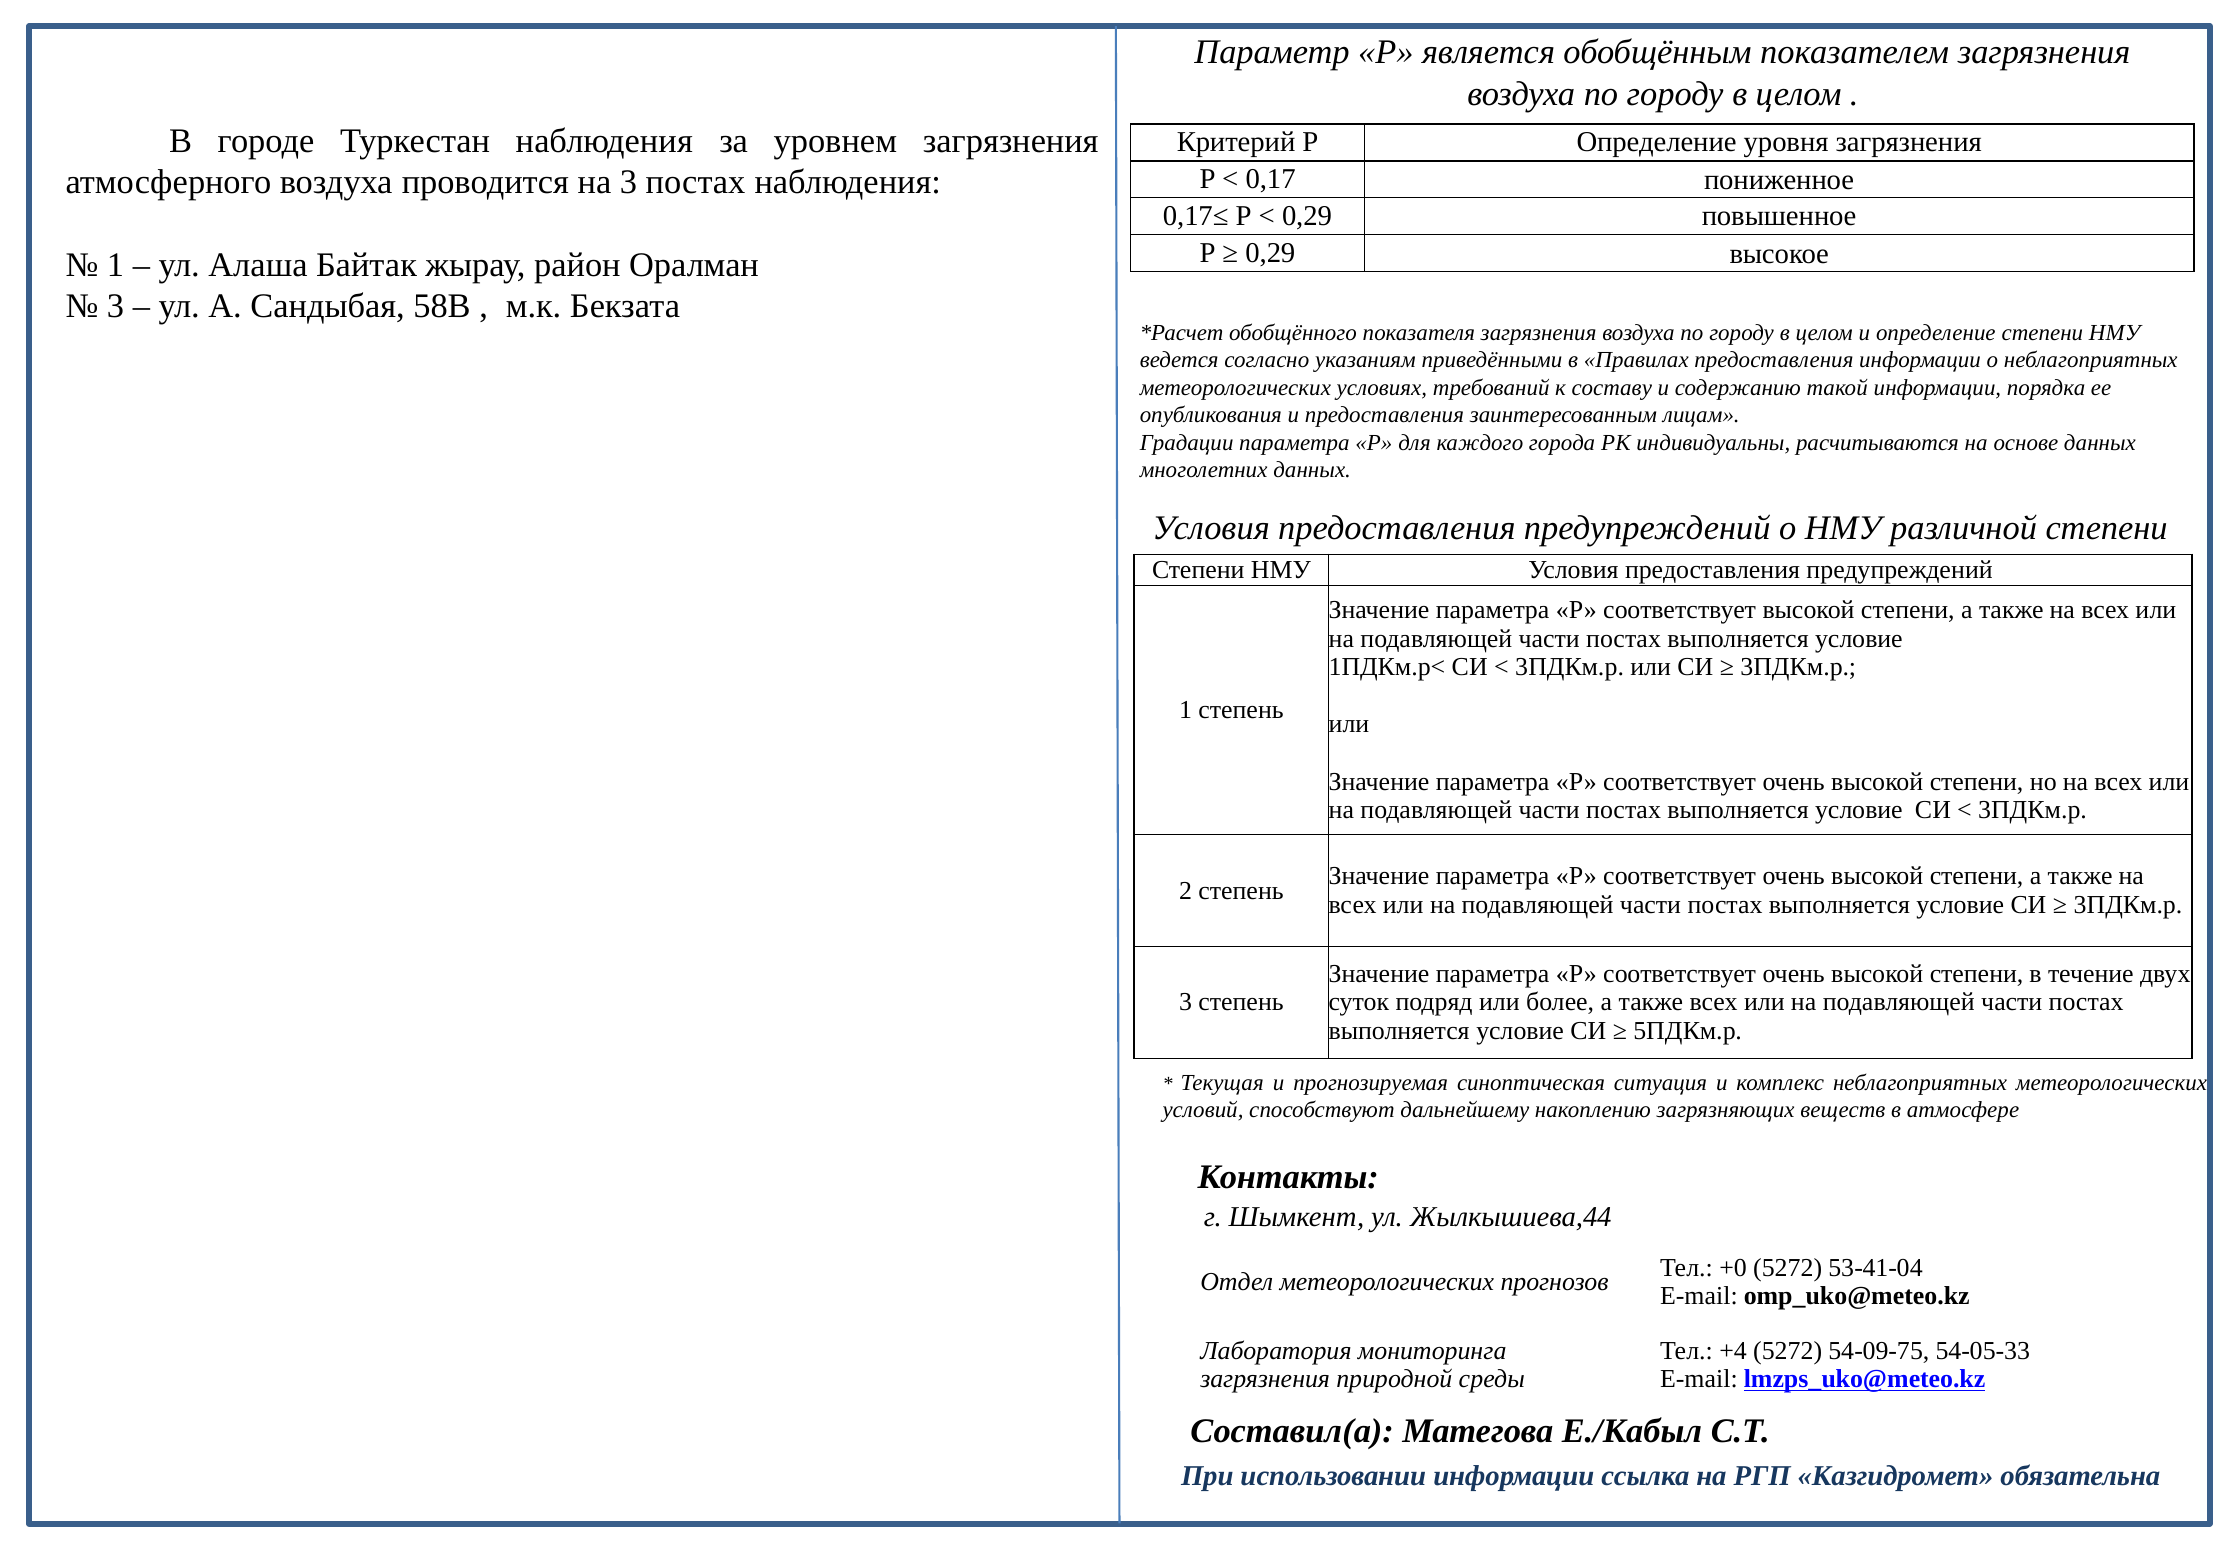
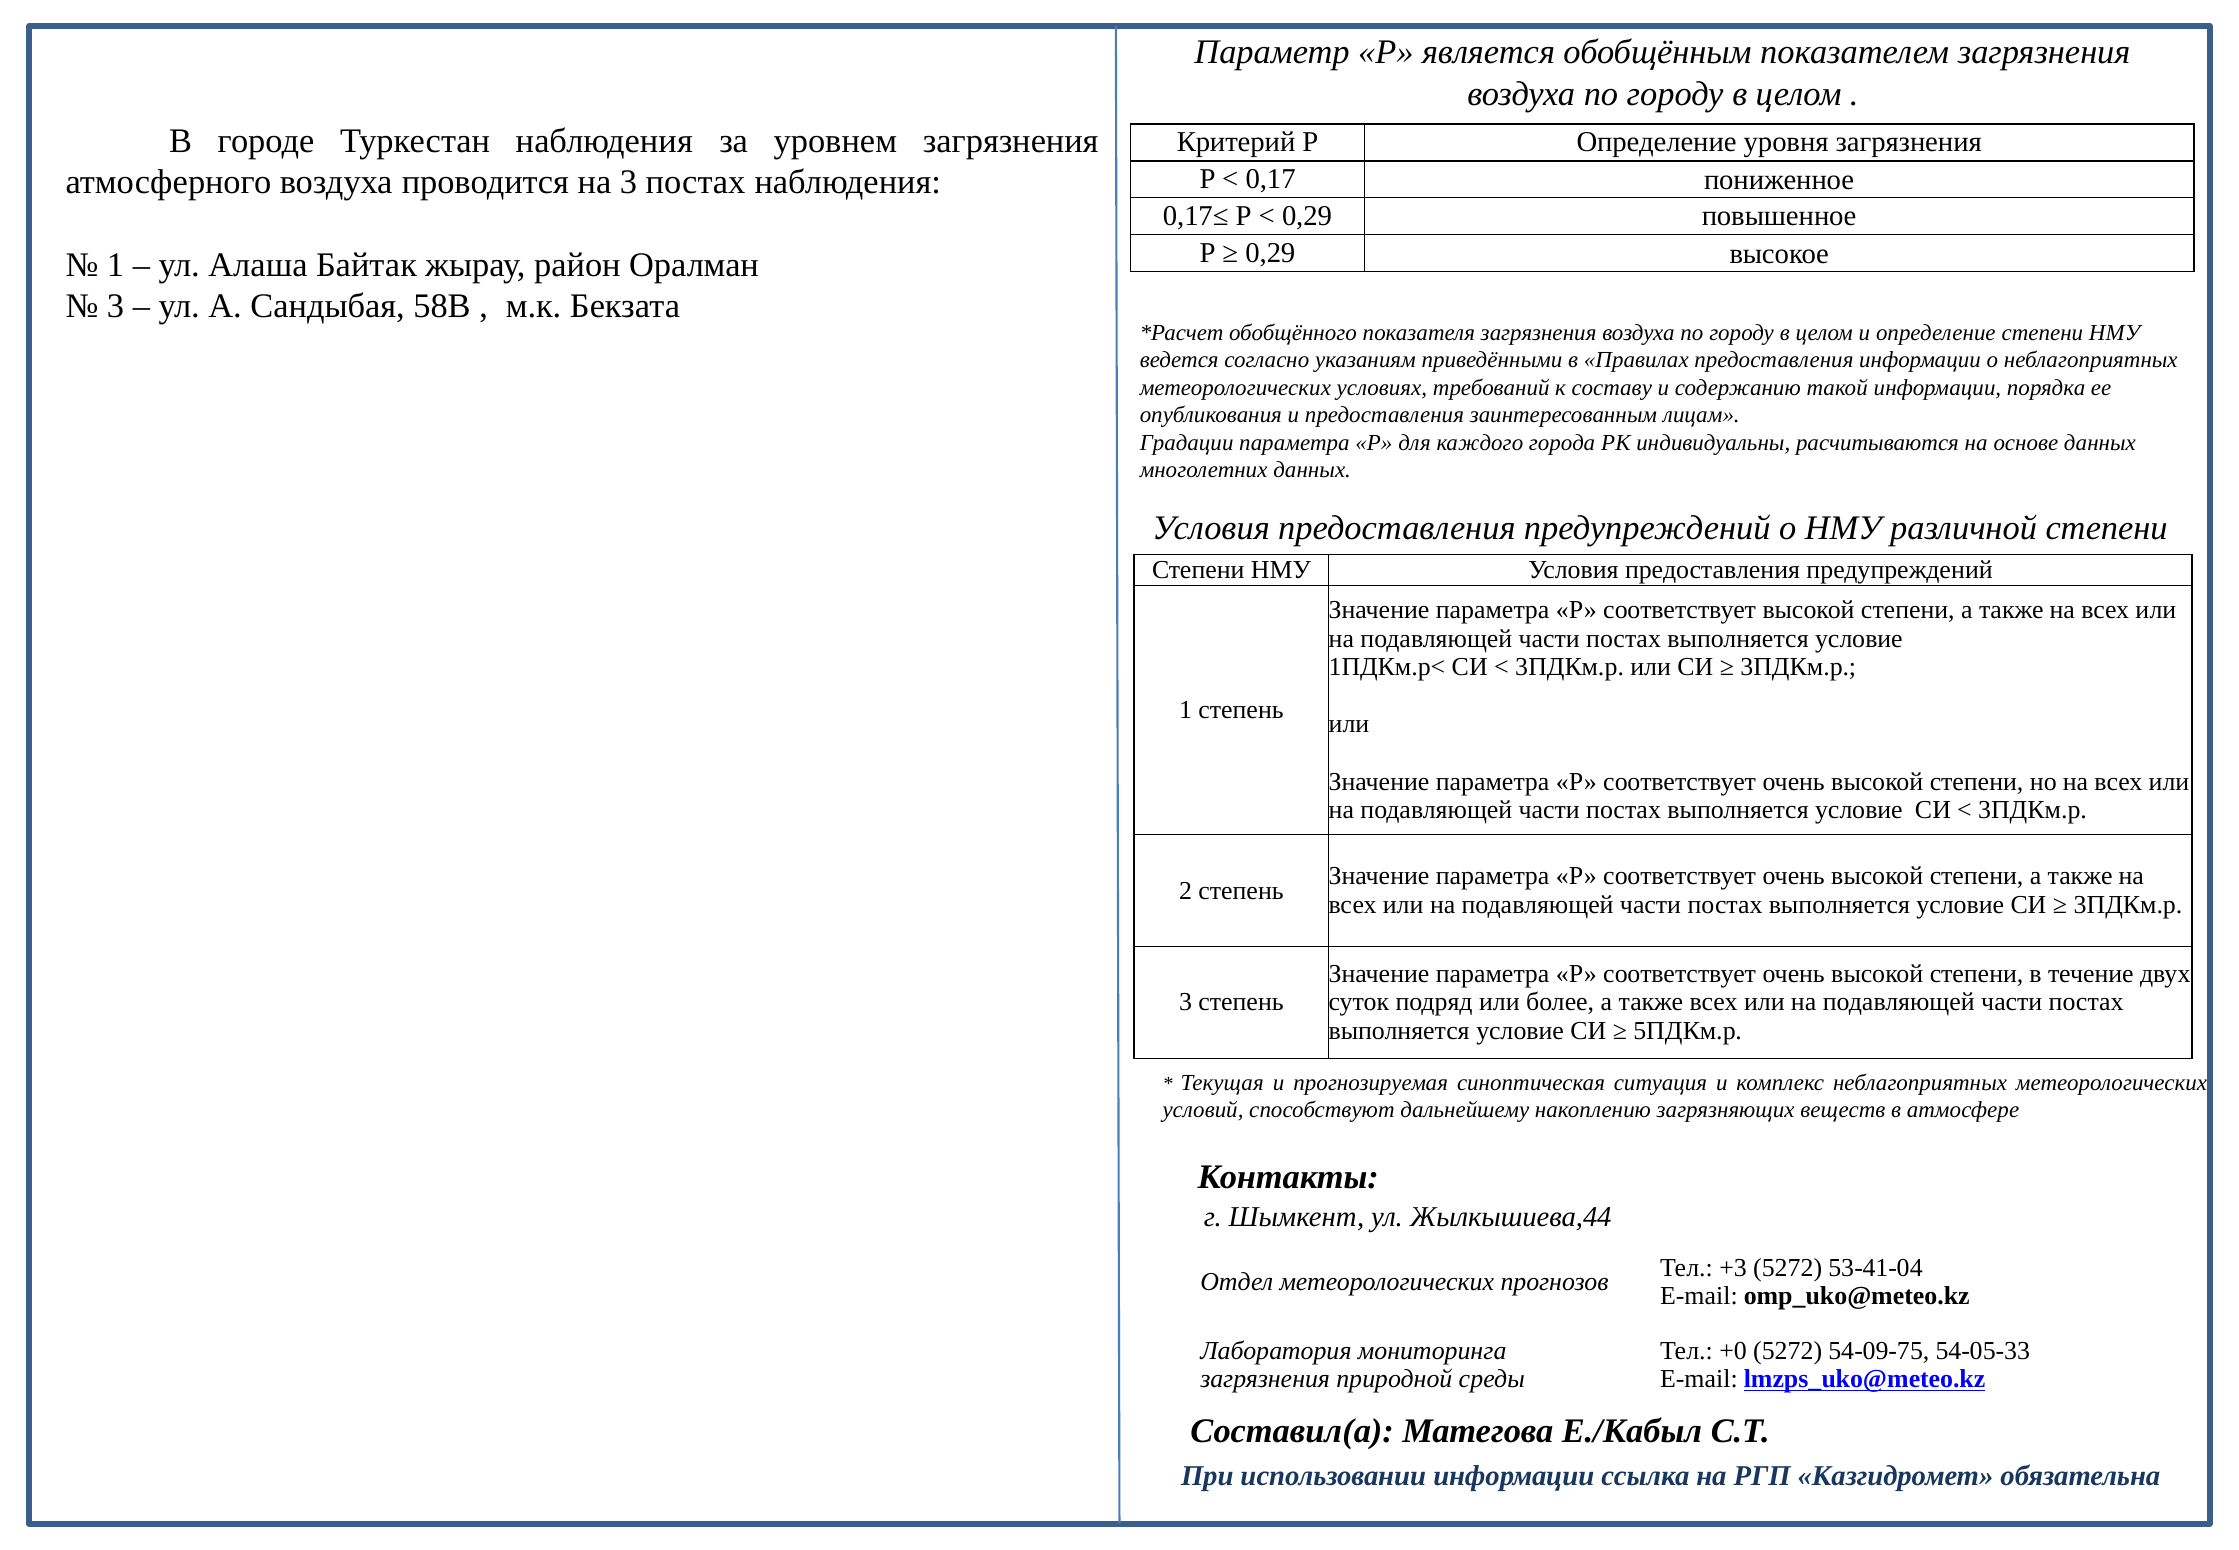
+0: +0 -> +3
+4: +4 -> +0
